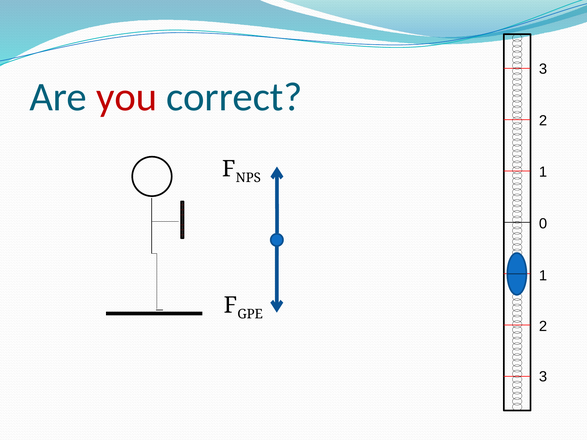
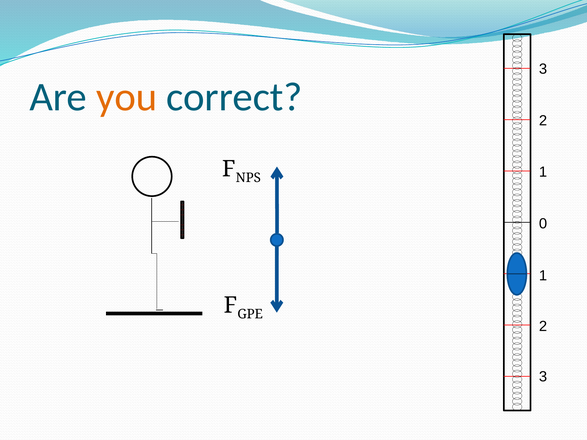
you colour: red -> orange
